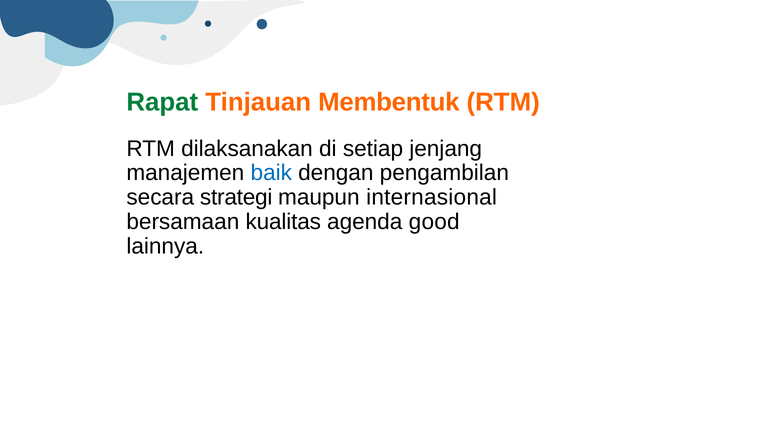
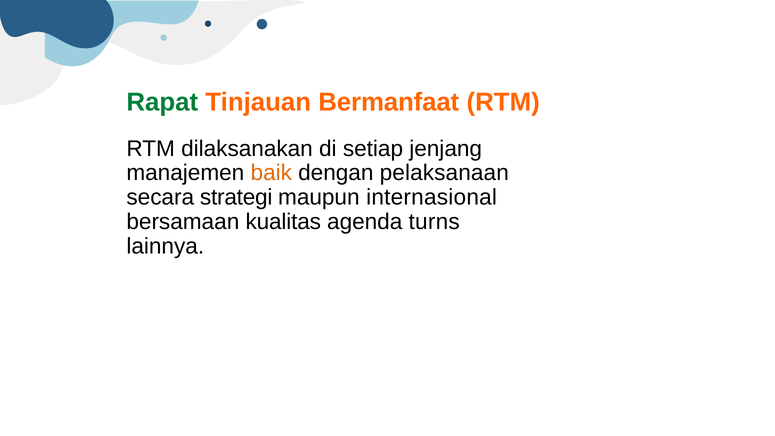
Membentuk: Membentuk -> Bermanfaat
baik colour: blue -> orange
pengambilan: pengambilan -> pelaksanaan
good: good -> turns
